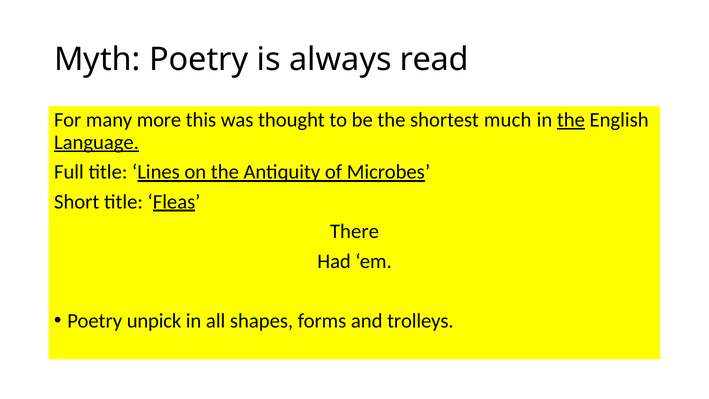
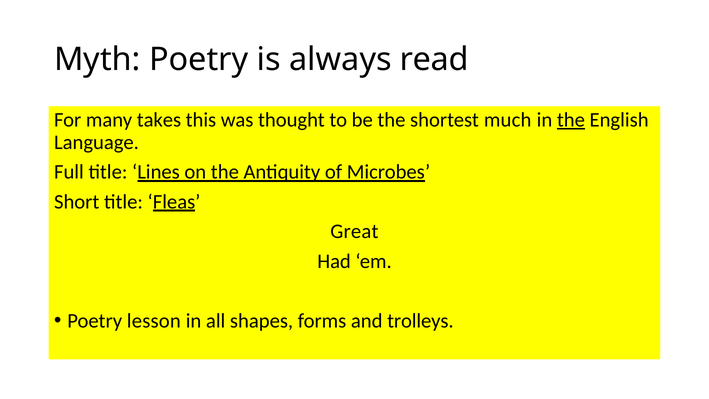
more: more -> takes
Language underline: present -> none
There: There -> Great
unpick: unpick -> lesson
